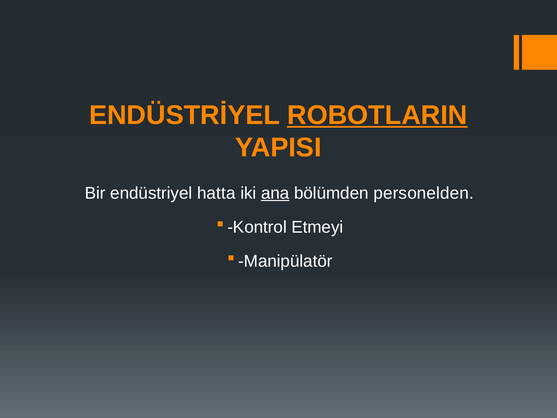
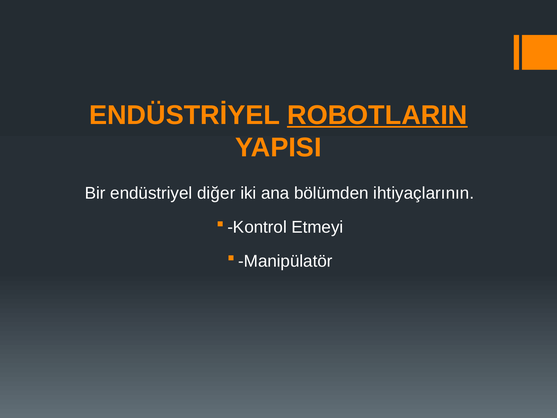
hatta: hatta -> diğer
ana underline: present -> none
personelden: personelden -> ihtiyaçlarının
